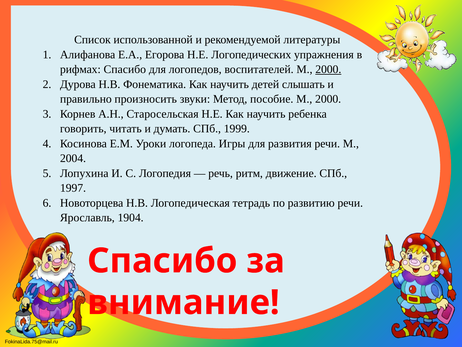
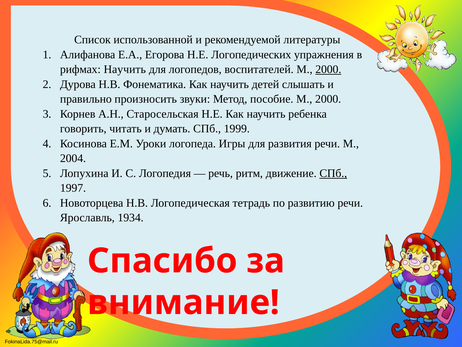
рифмах Спасибо: Спасибо -> Научить
СПб at (333, 173) underline: none -> present
1904: 1904 -> 1934
